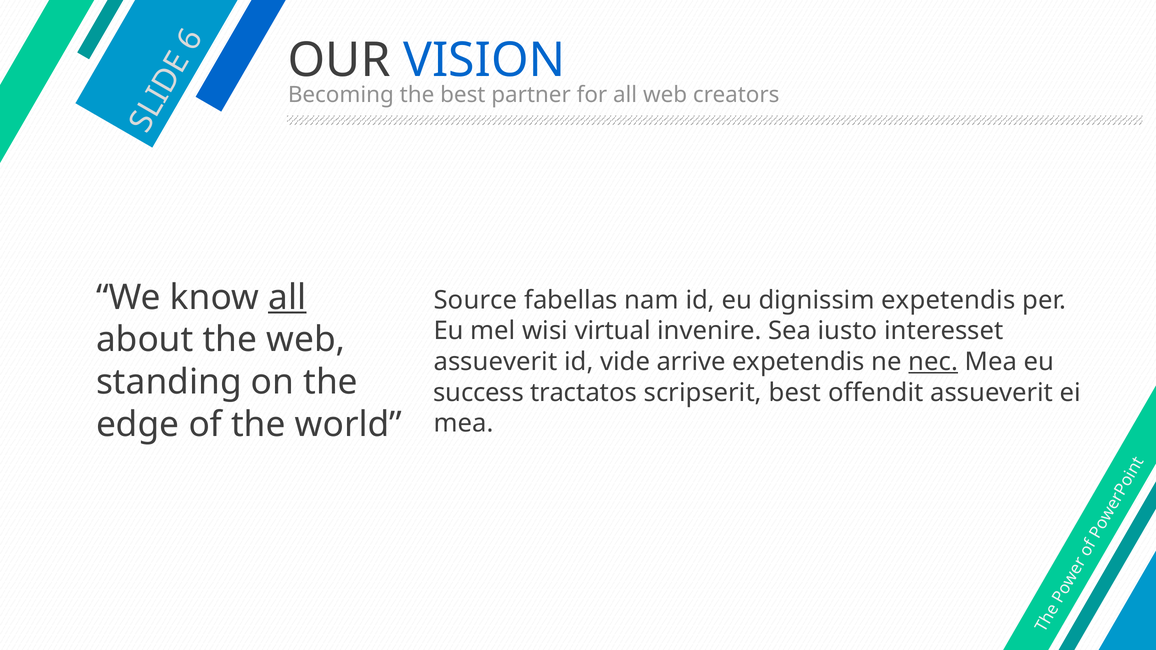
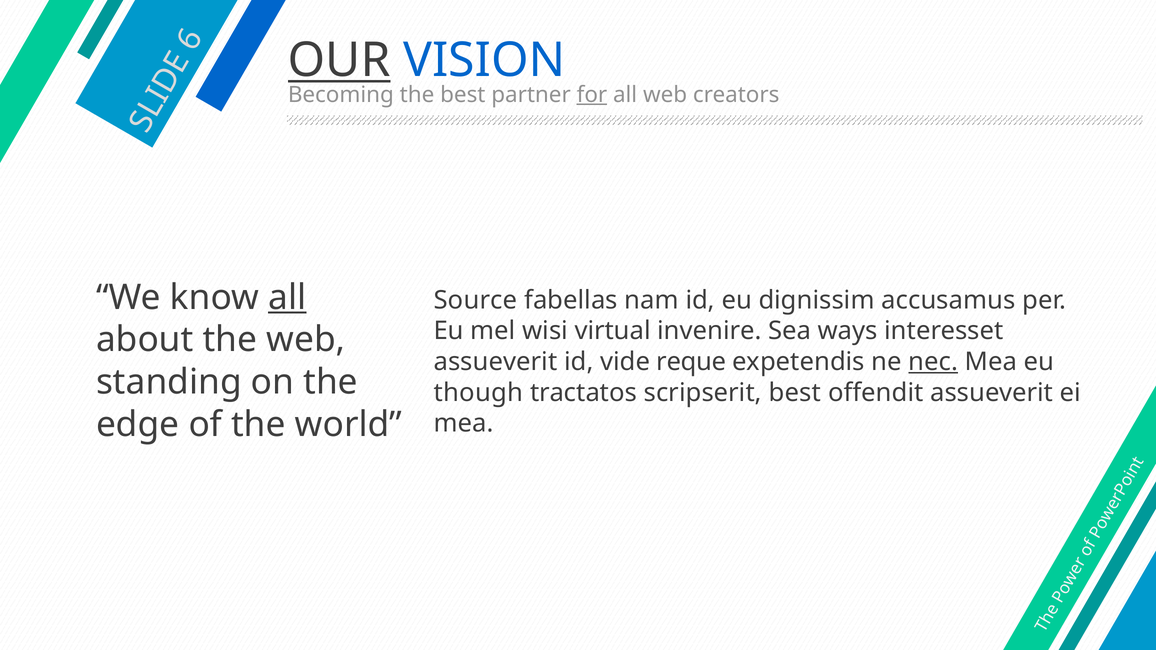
OUR underline: none -> present
for underline: none -> present
dignissim expetendis: expetendis -> accusamus
iusto: iusto -> ways
arrive: arrive -> reque
success: success -> though
